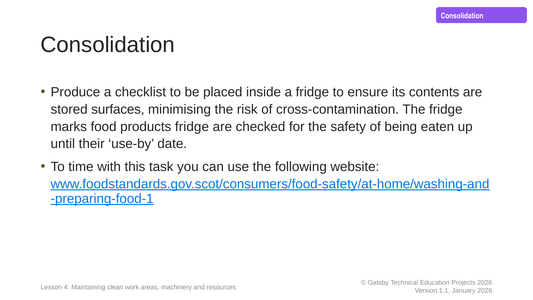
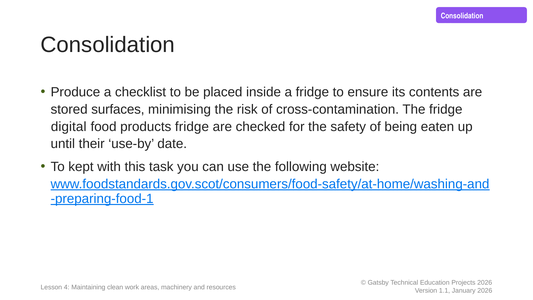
marks: marks -> digital
time: time -> kept
